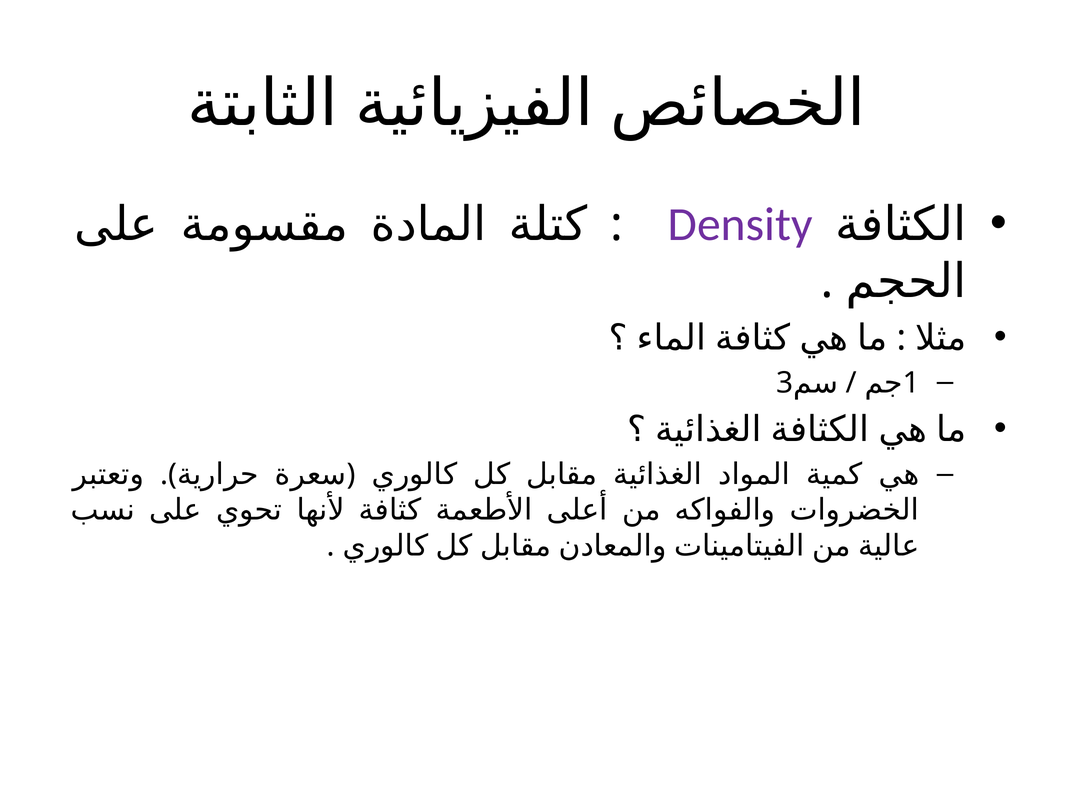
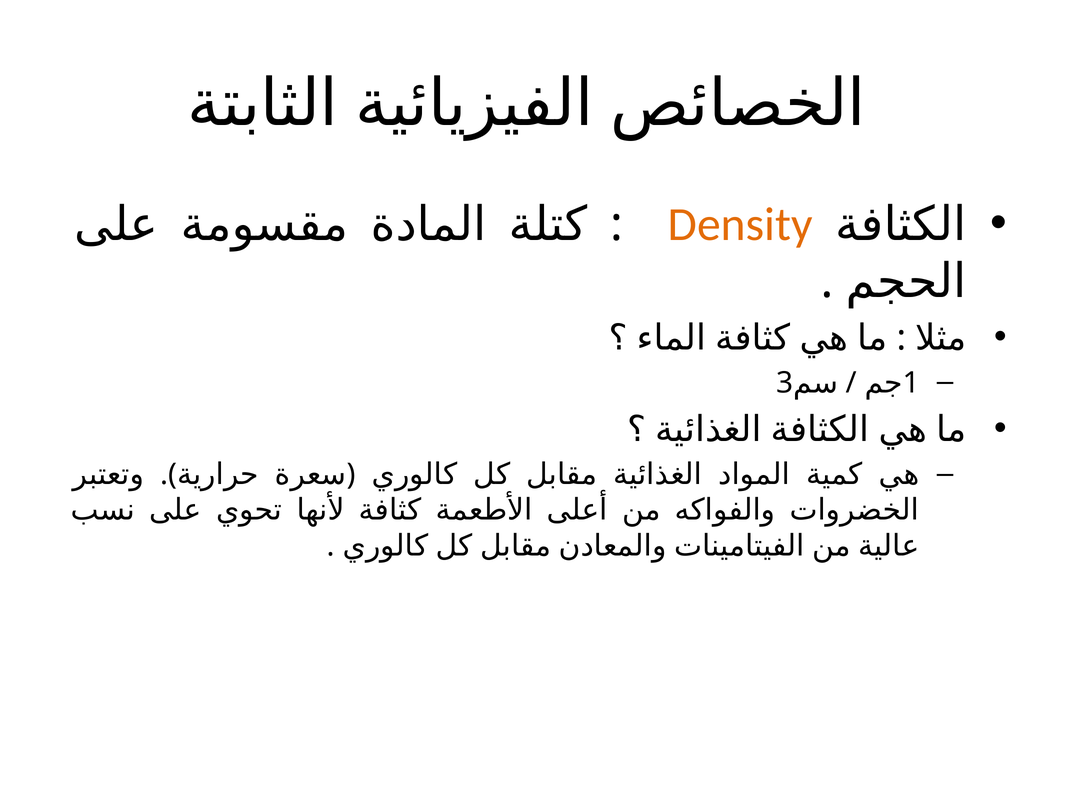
Density colour: purple -> orange
